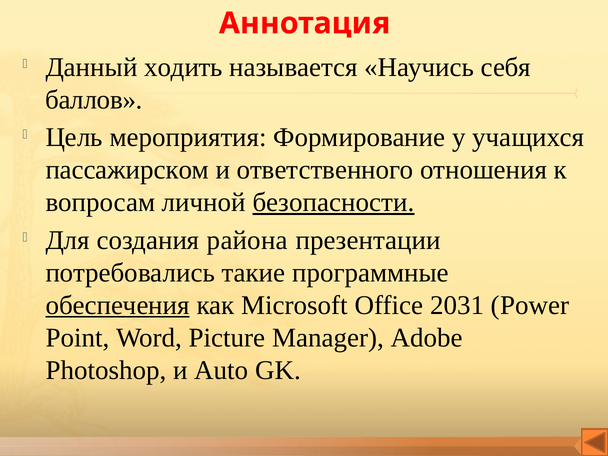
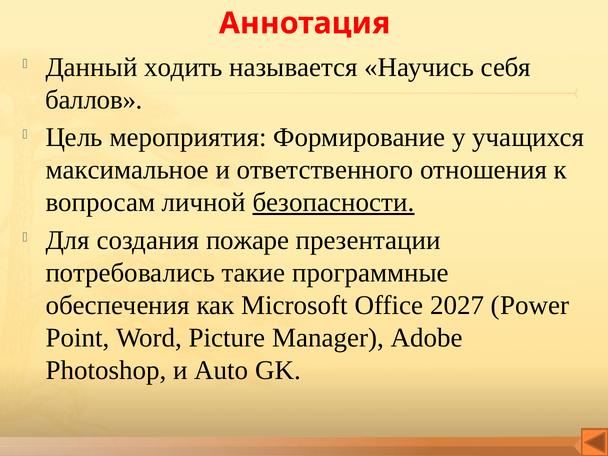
пассажирском: пассажирском -> максимальное
района: района -> пожаре
обеспечения underline: present -> none
2031: 2031 -> 2027
